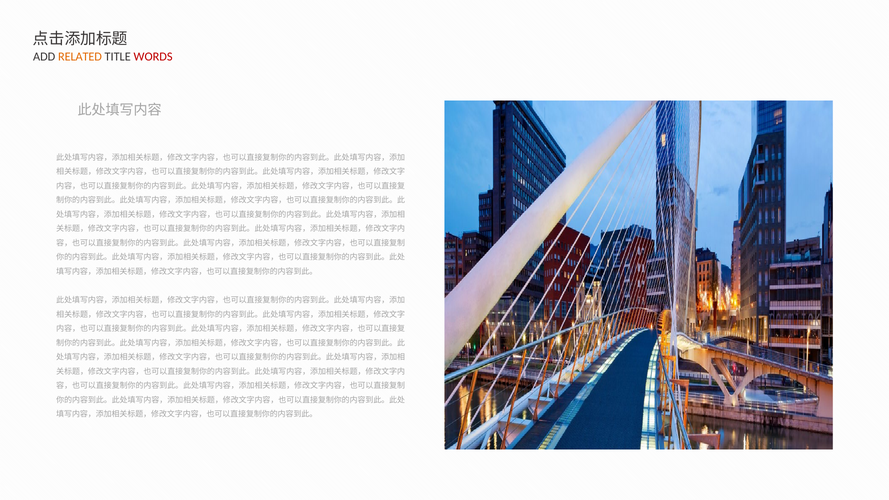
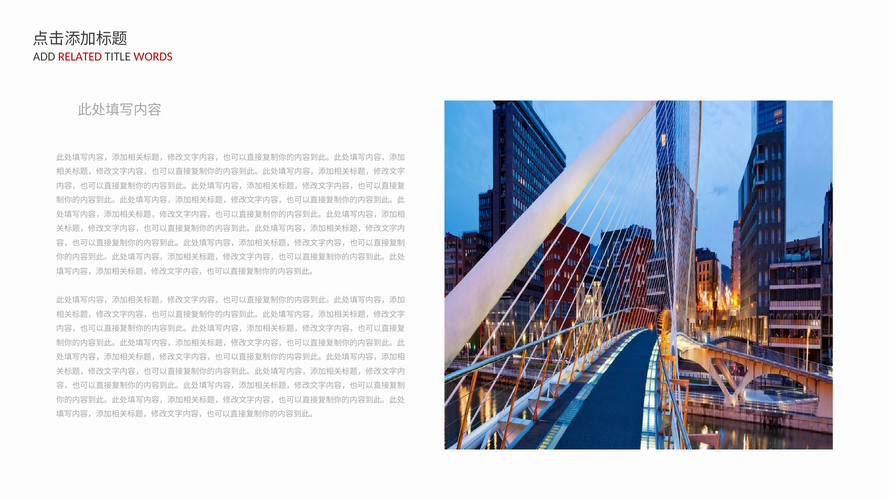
RELATED colour: orange -> red
